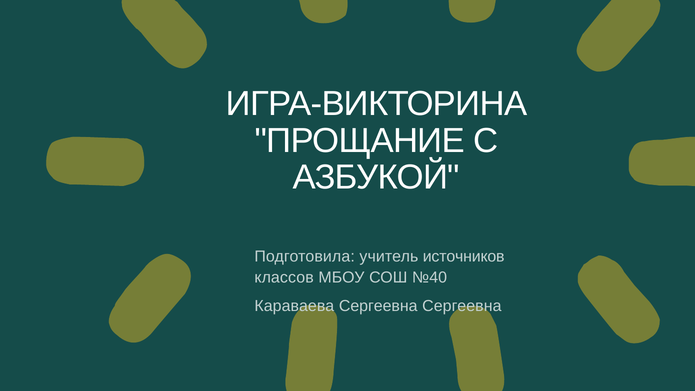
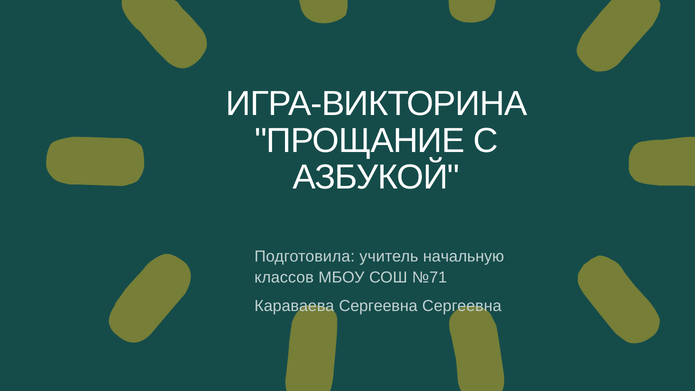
источников: источников -> начальную
№40: №40 -> №71
